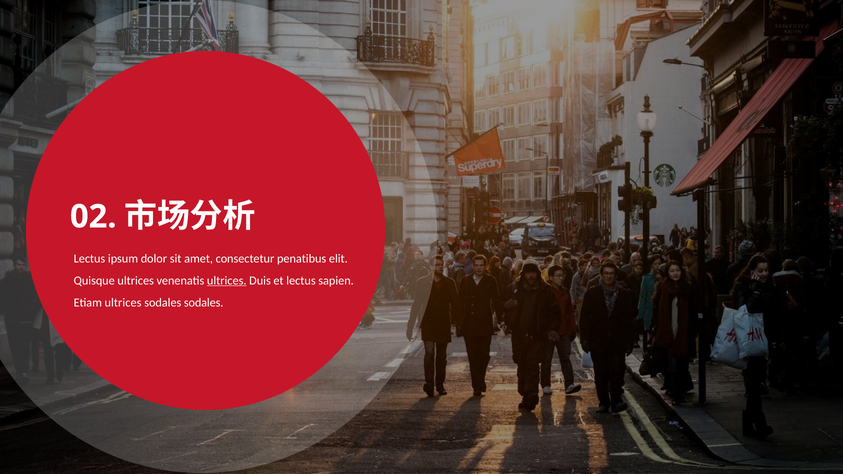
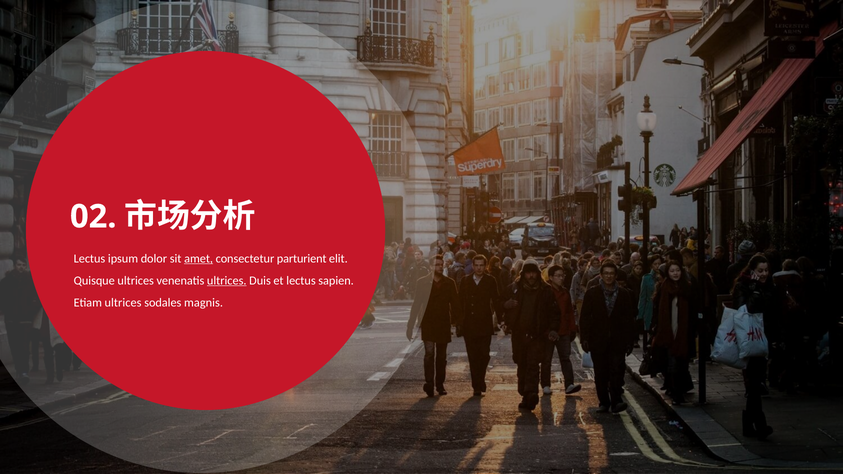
amet underline: none -> present
penatibus: penatibus -> parturient
sodales sodales: sodales -> magnis
